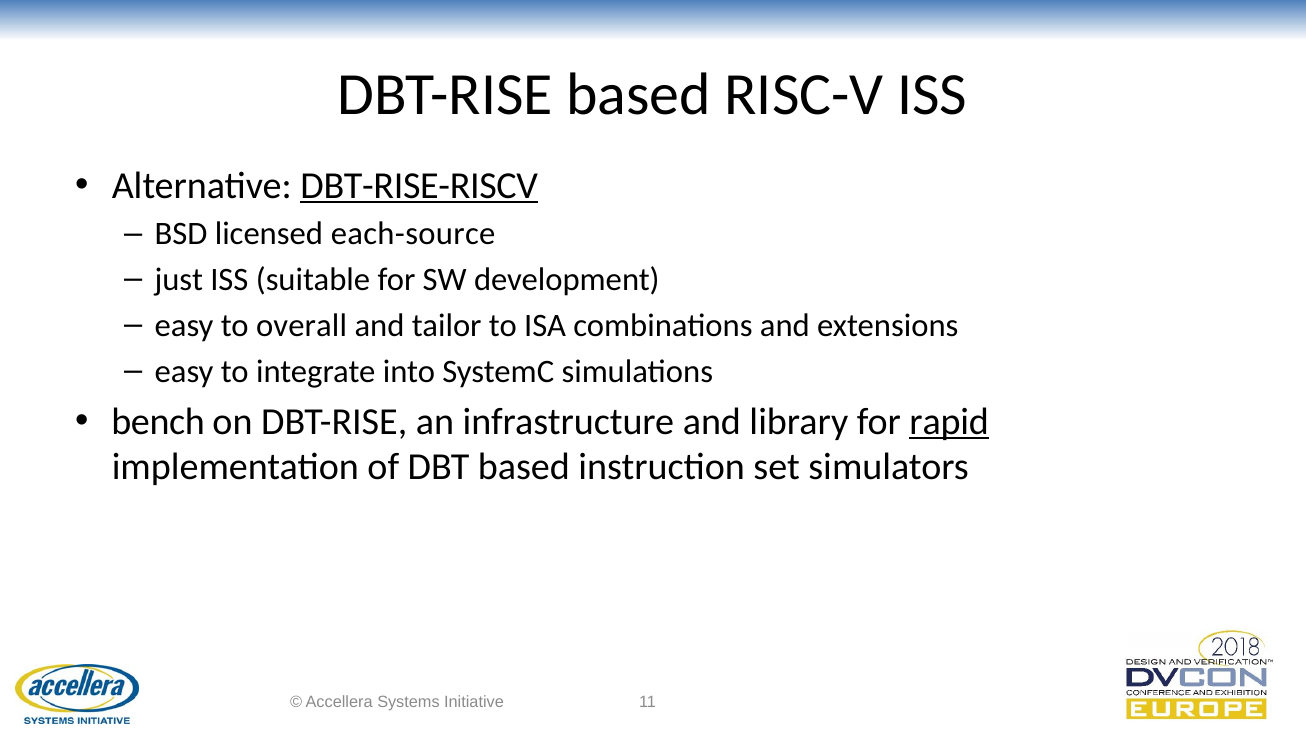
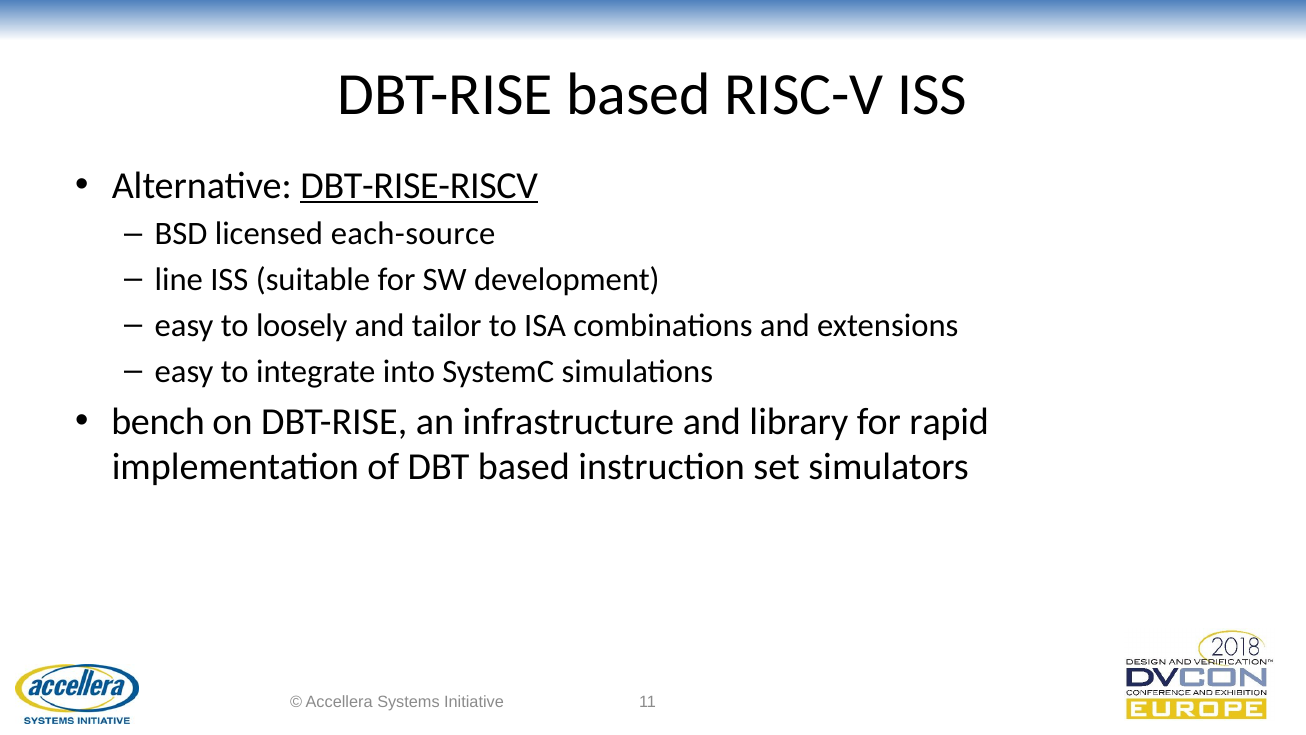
just: just -> line
overall: overall -> loosely
rapid underline: present -> none
